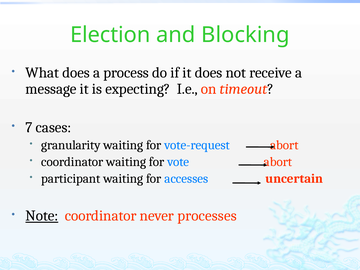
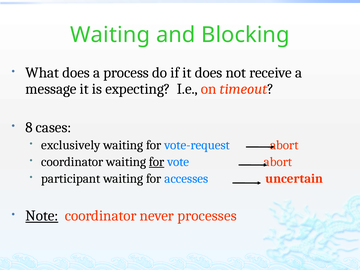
Election at (110, 35): Election -> Waiting
7: 7 -> 8
granularity: granularity -> exclusively
for at (157, 162) underline: none -> present
